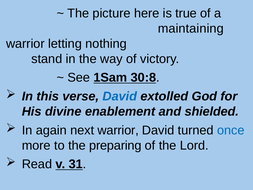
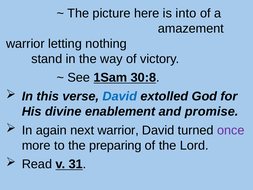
true: true -> into
maintaining: maintaining -> amazement
shielded: shielded -> promise
once colour: blue -> purple
